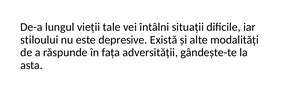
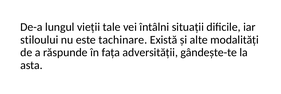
depresive: depresive -> tachinare
